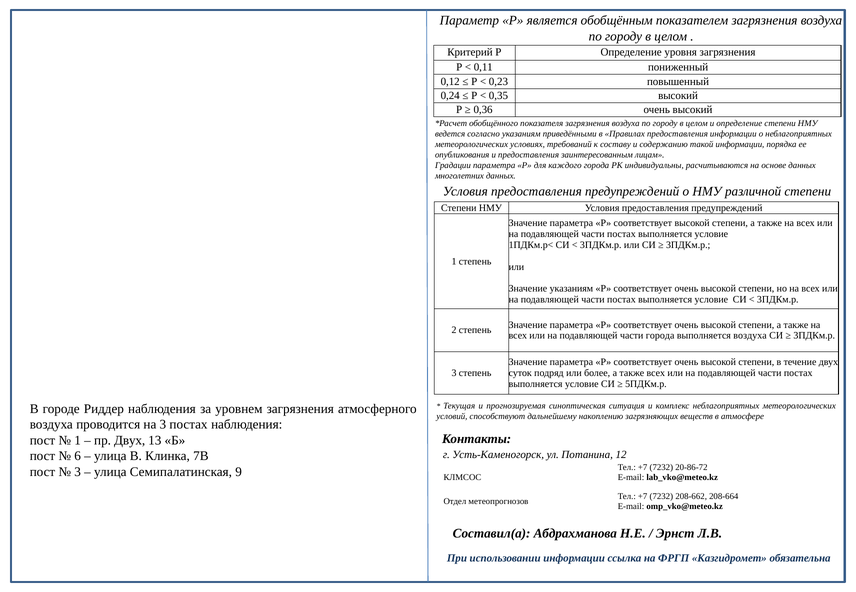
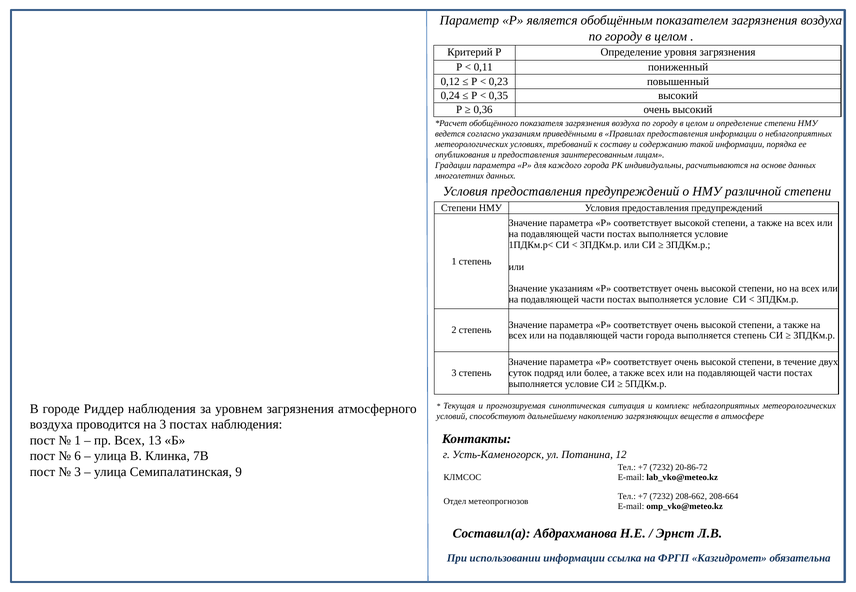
выполняется воздуха: воздуха -> степень
пр Двух: Двух -> Всех
